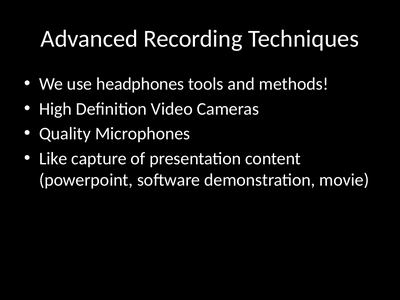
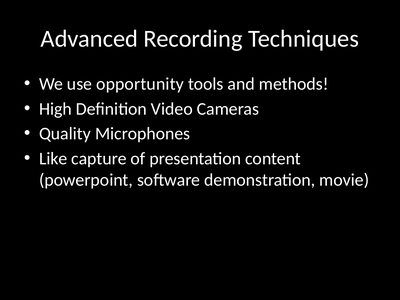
headphones: headphones -> opportunity
